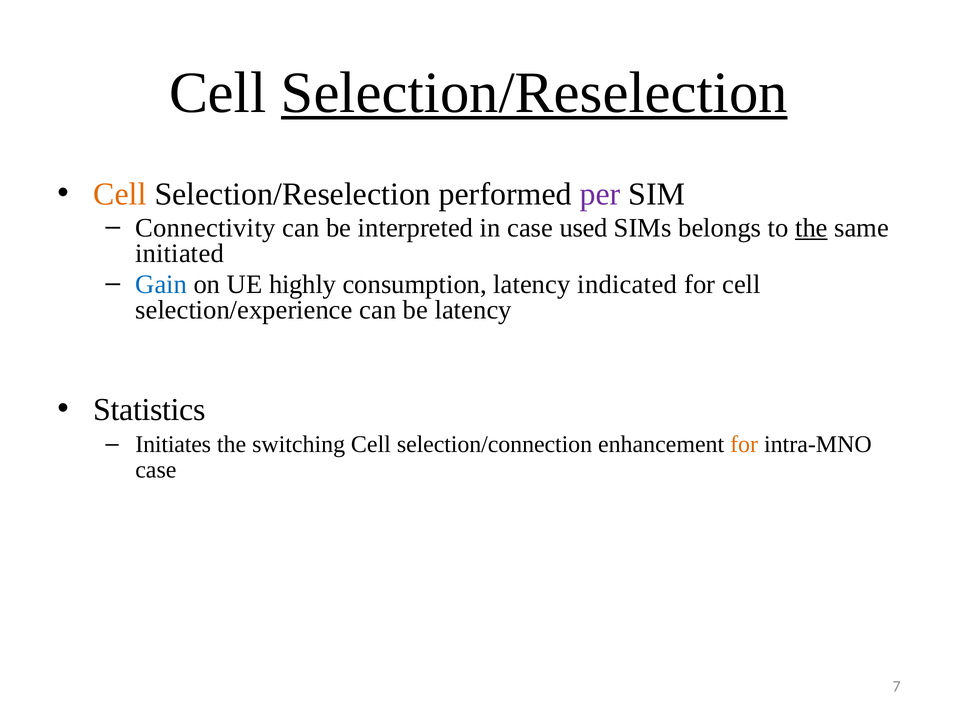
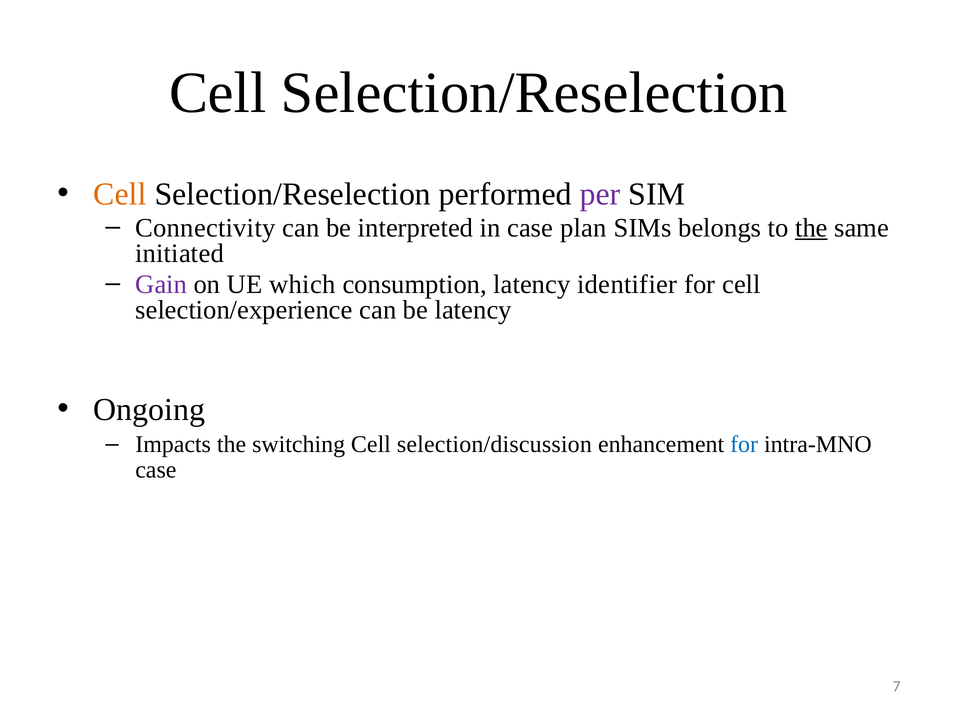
Selection/Reselection at (534, 93) underline: present -> none
used: used -> plan
Gain colour: blue -> purple
highly: highly -> which
indicated: indicated -> identifier
Statistics: Statistics -> Ongoing
Initiates: Initiates -> Impacts
selection/connection: selection/connection -> selection/discussion
for at (744, 444) colour: orange -> blue
